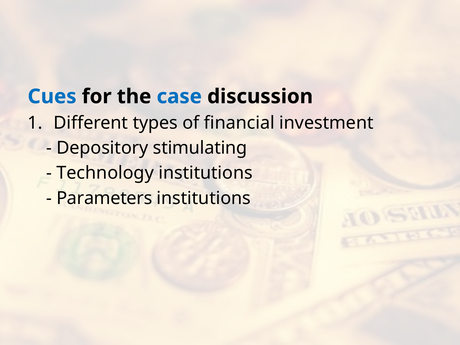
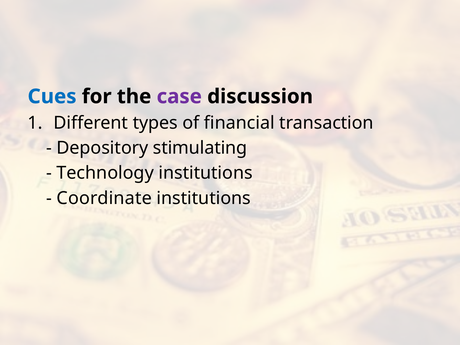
case colour: blue -> purple
investment: investment -> transaction
Parameters: Parameters -> Coordinate
